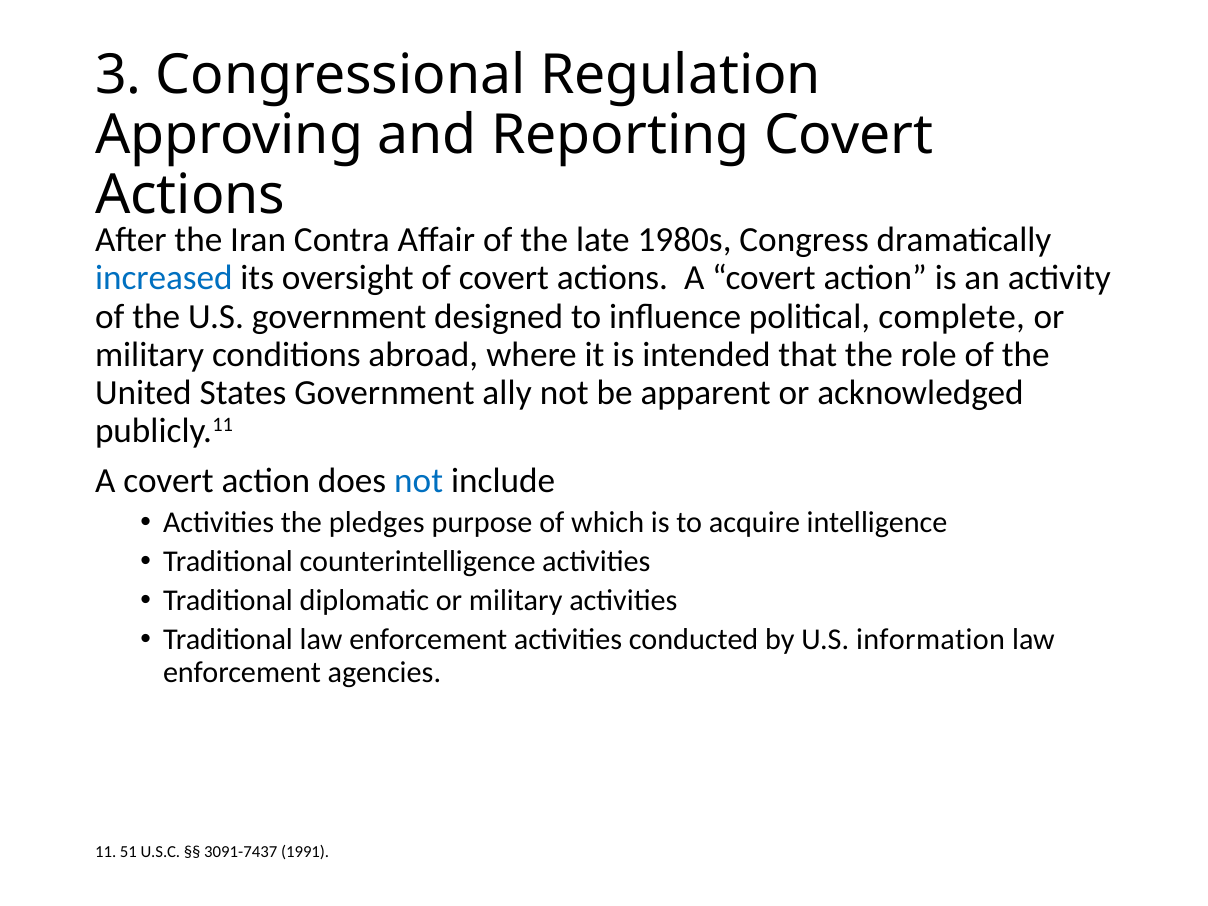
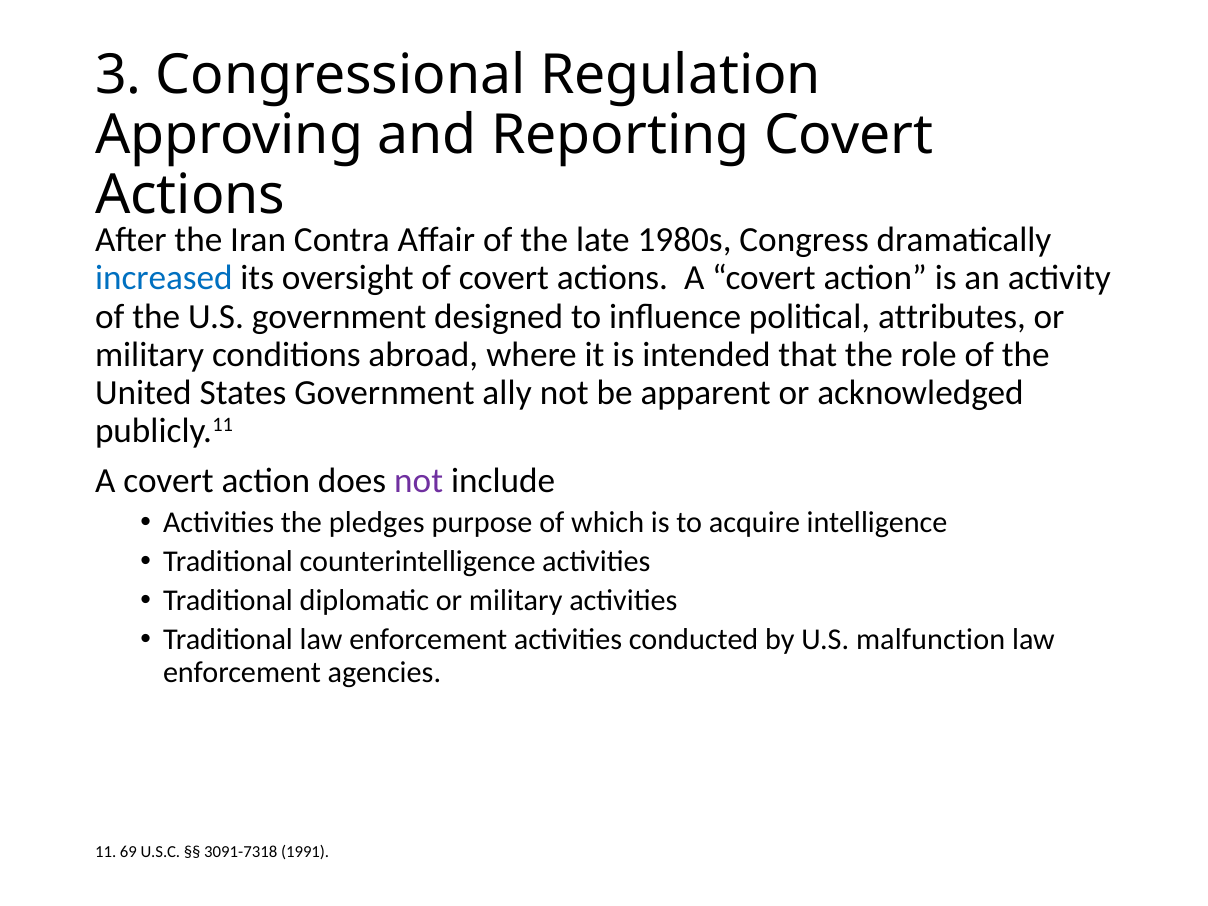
complete: complete -> attributes
not at (419, 481) colour: blue -> purple
information: information -> malfunction
51: 51 -> 69
3091-7437: 3091-7437 -> 3091-7318
